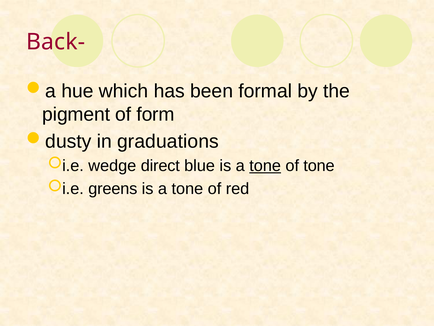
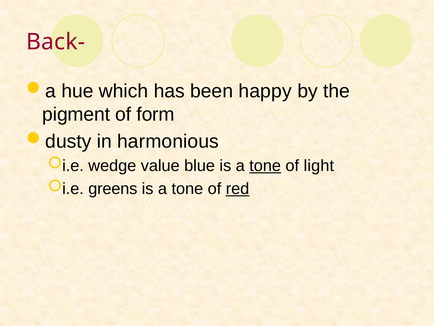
formal: formal -> happy
graduations: graduations -> harmonious
direct: direct -> value
of tone: tone -> light
red underline: none -> present
